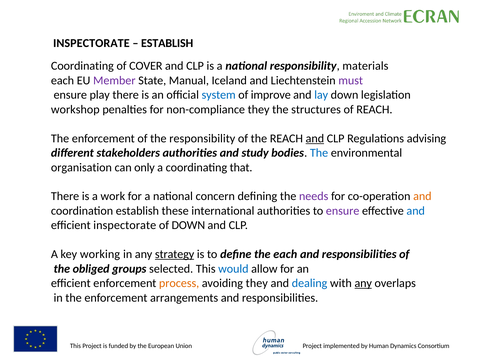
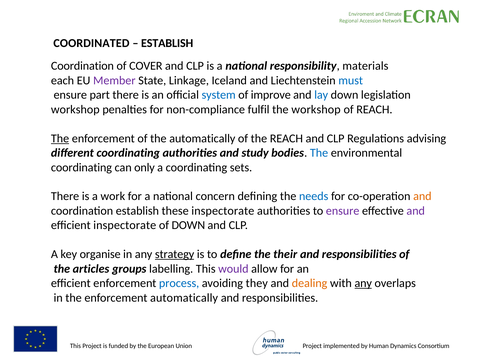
INSPECTORATE at (91, 43): INSPECTORATE -> COORDINATED
Coordinating at (82, 66): Coordinating -> Coordination
Manual: Manual -> Linkage
must colour: purple -> blue
play: play -> part
non-compliance they: they -> fulfil
the structures: structures -> workshop
The at (60, 138) underline: none -> present
the responsibility: responsibility -> automatically
and at (315, 138) underline: present -> none
different stakeholders: stakeholders -> coordinating
organisation at (81, 167): organisation -> coordinating
that: that -> sets
needs colour: purple -> blue
these international: international -> inspectorate
and at (416, 211) colour: blue -> purple
working: working -> organise
the each: each -> their
obliged: obliged -> articles
selected: selected -> labelling
would colour: blue -> purple
process colour: orange -> blue
dealing colour: blue -> orange
enforcement arrangements: arrangements -> automatically
